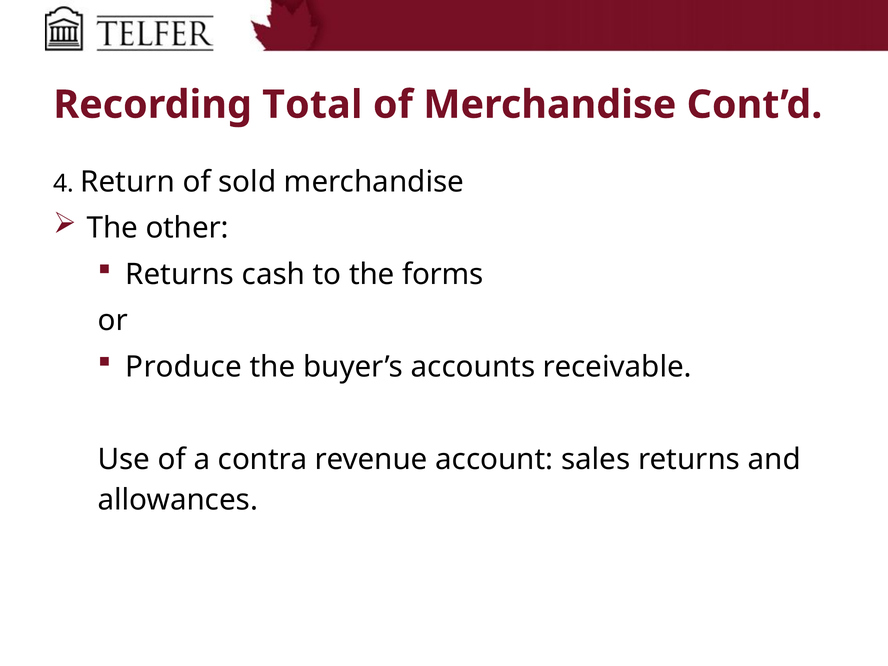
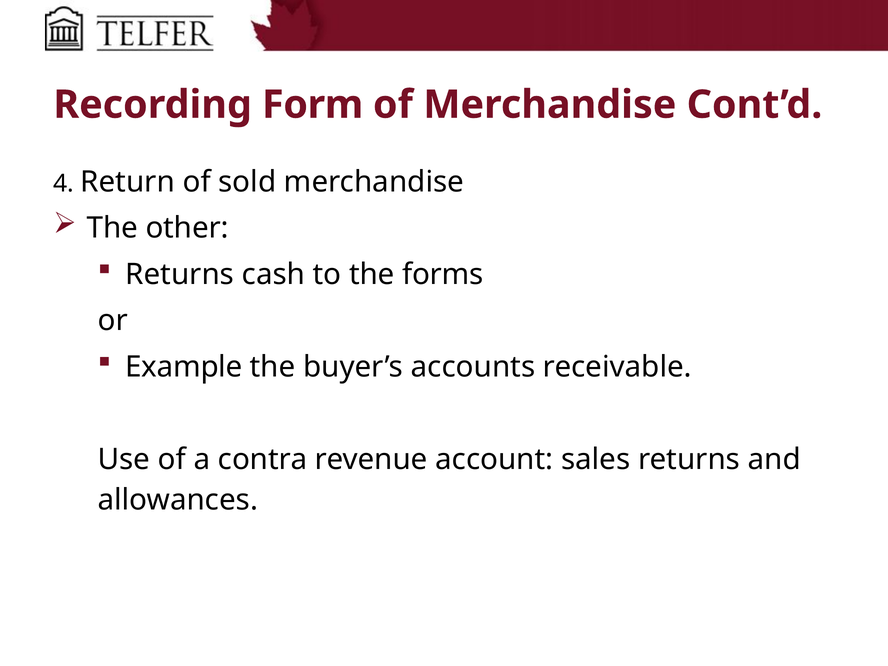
Total: Total -> Form
Produce: Produce -> Example
